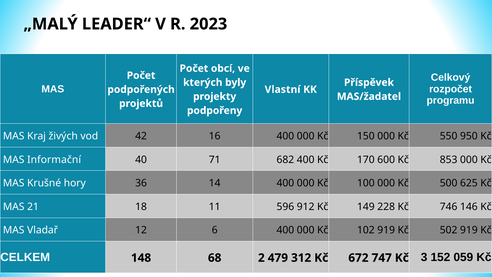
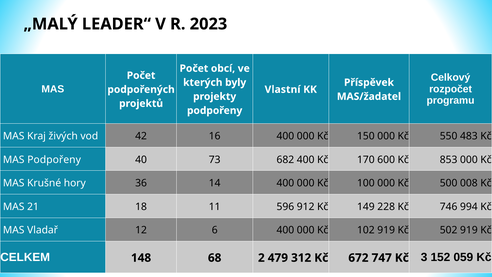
950: 950 -> 483
MAS Informační: Informační -> Podpořeny
71: 71 -> 73
625: 625 -> 008
146: 146 -> 994
